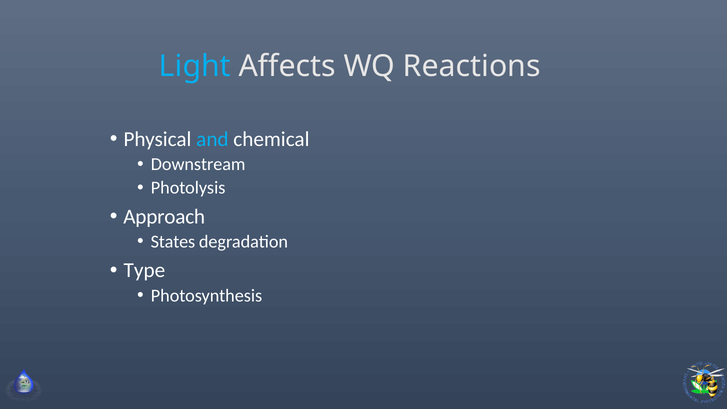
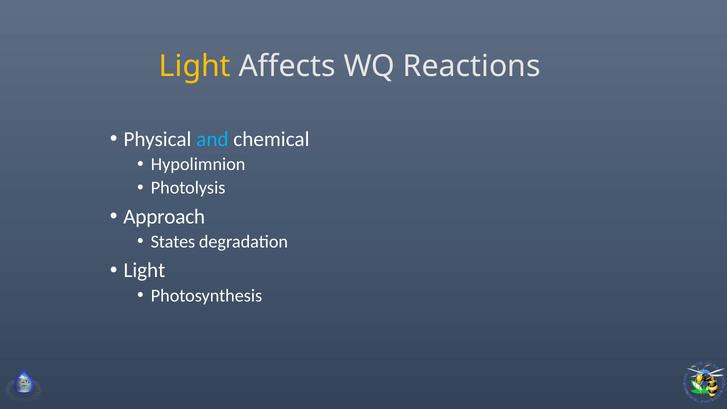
Light at (195, 66) colour: light blue -> yellow
Downstream: Downstream -> Hypolimnion
Type at (144, 270): Type -> Light
